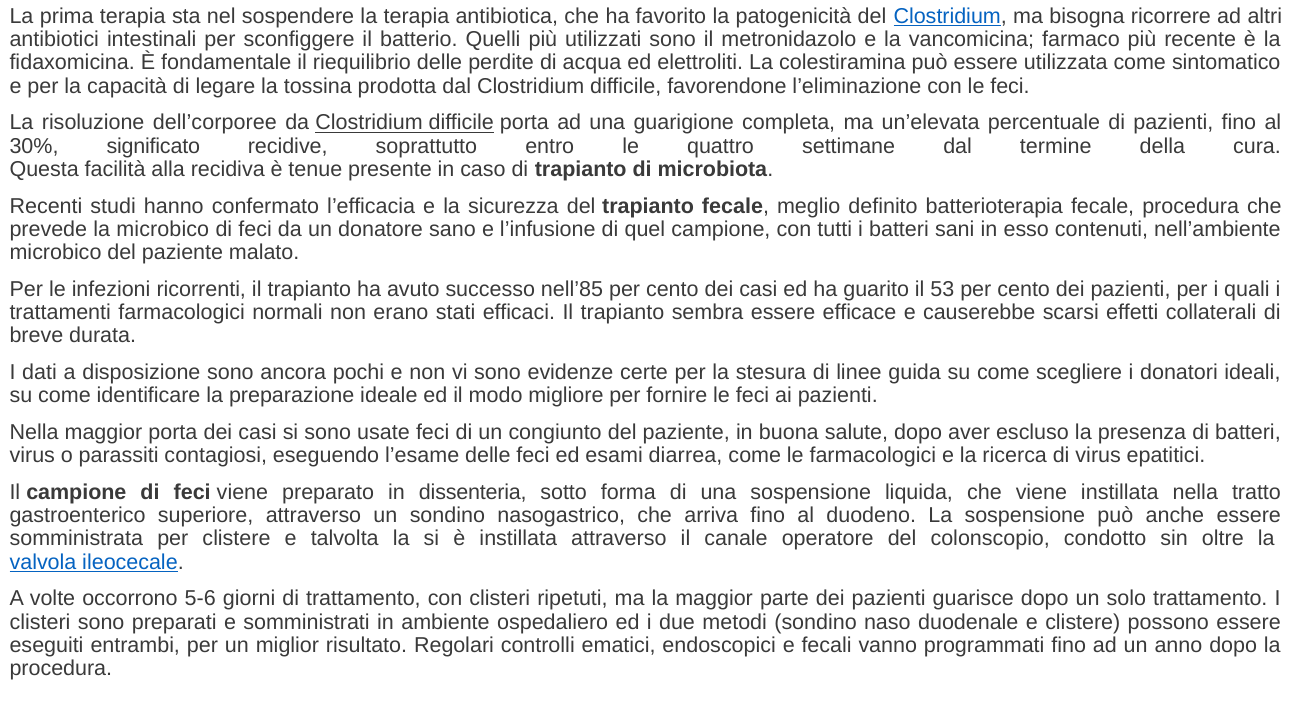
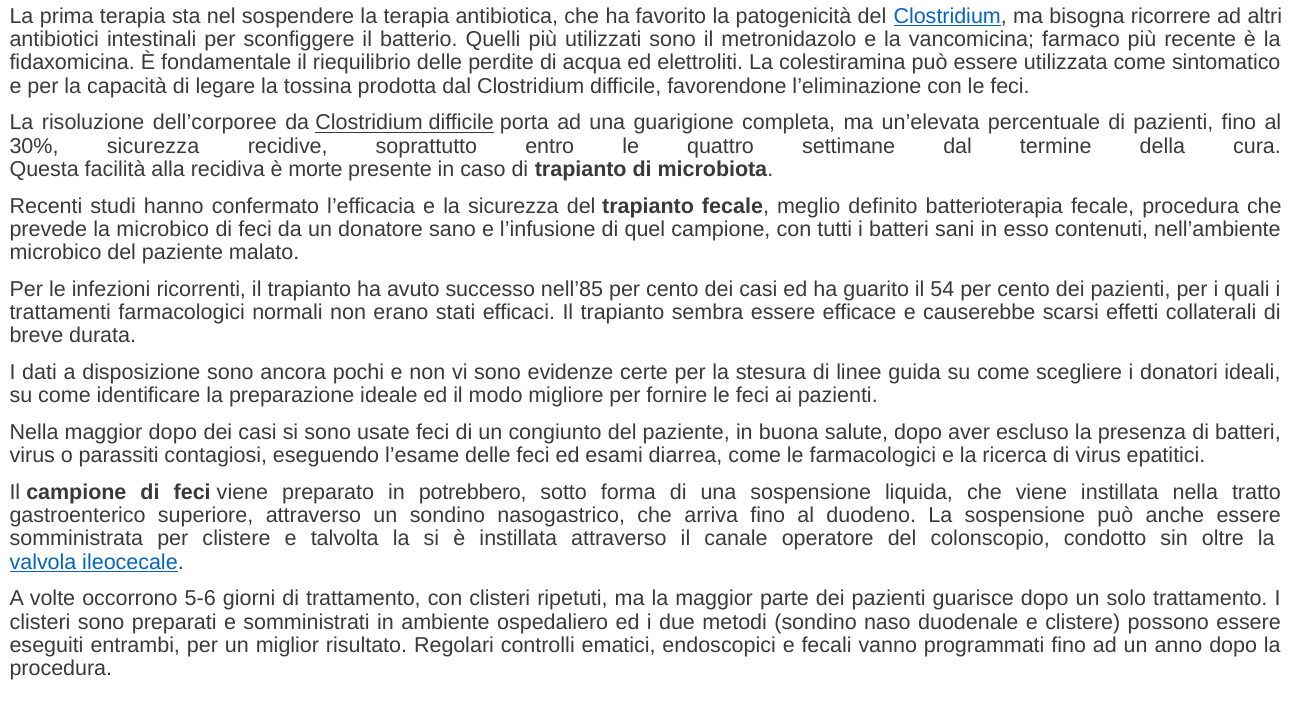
30% significato: significato -> sicurezza
tenue: tenue -> morte
53: 53 -> 54
maggior porta: porta -> dopo
dissenteria: dissenteria -> potrebbero
